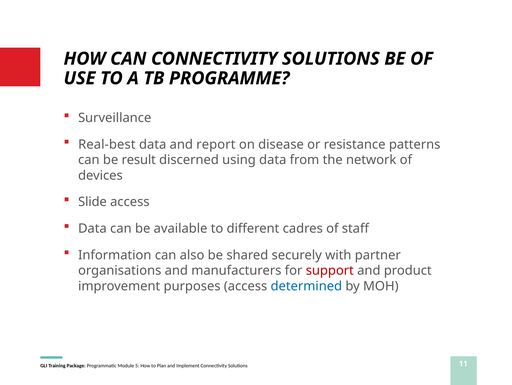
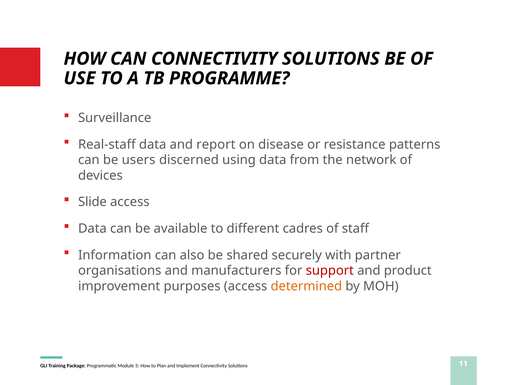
Real-best: Real-best -> Real-staff
result: result -> users
determined colour: blue -> orange
